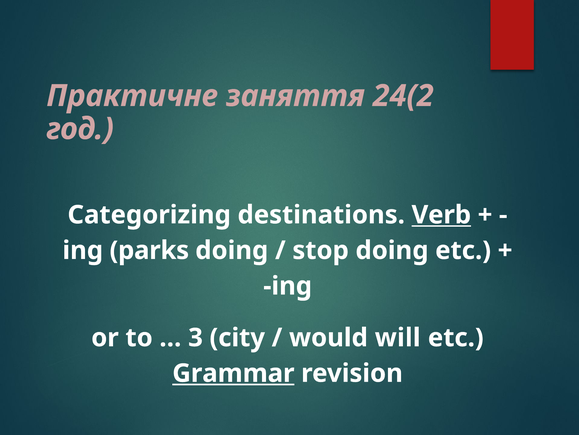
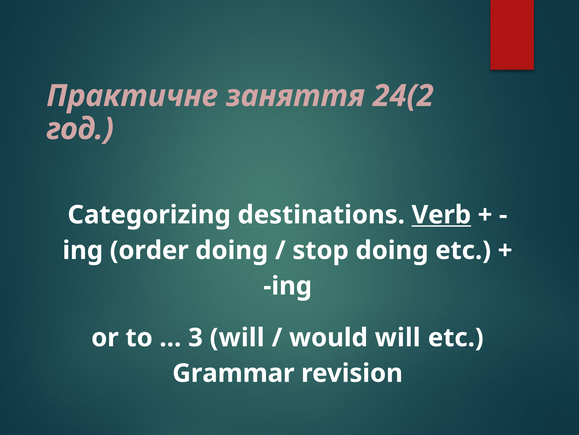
parks: parks -> order
3 city: city -> will
Grammar underline: present -> none
